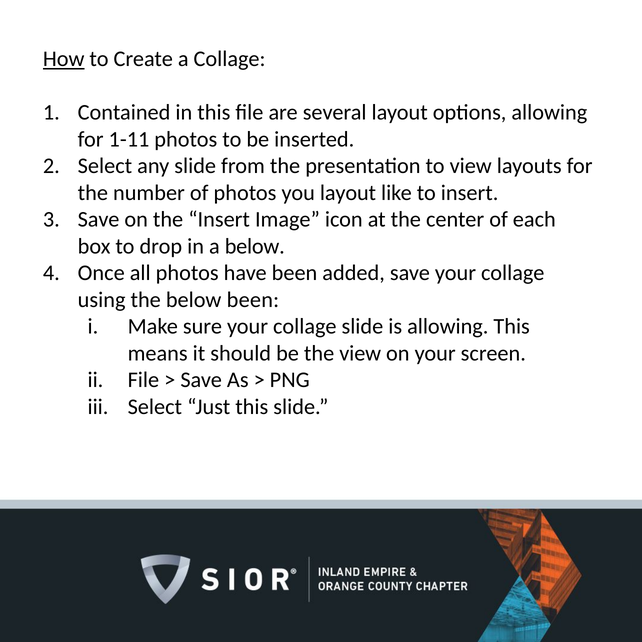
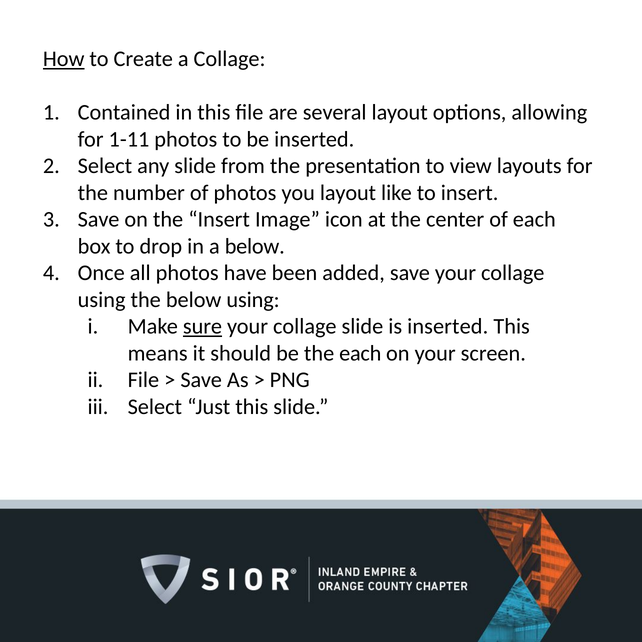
below been: been -> using
sure underline: none -> present
is allowing: allowing -> inserted
the view: view -> each
